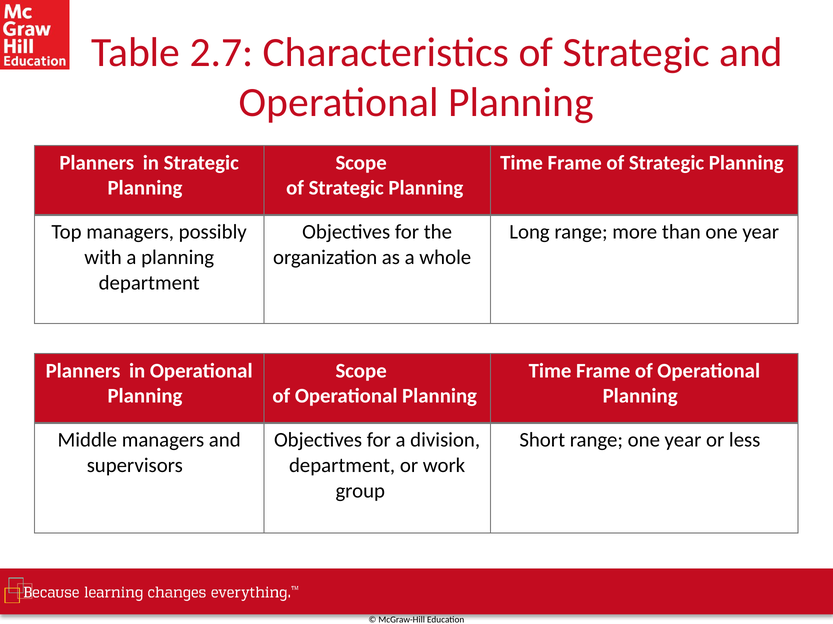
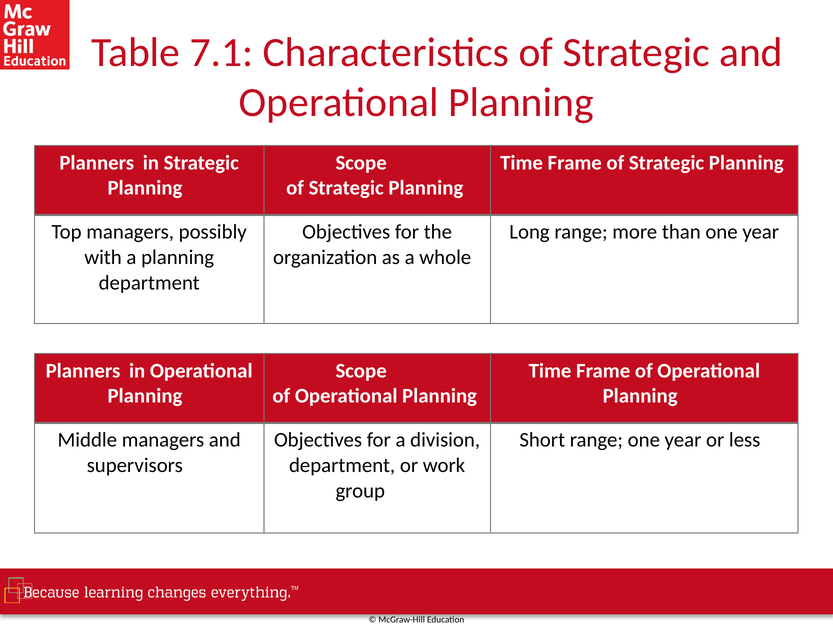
2.7: 2.7 -> 7.1
